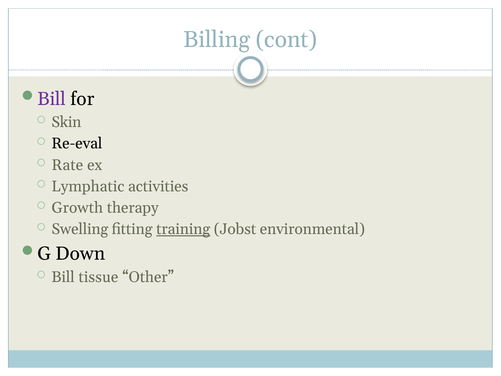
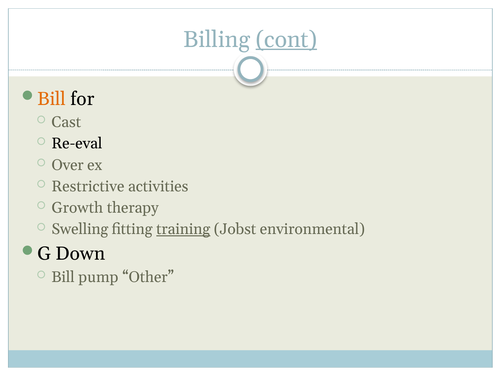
cont underline: none -> present
Bill at (52, 99) colour: purple -> orange
Skin: Skin -> Cast
Rate: Rate -> Over
Lymphatic: Lymphatic -> Restrictive
tissue: tissue -> pump
